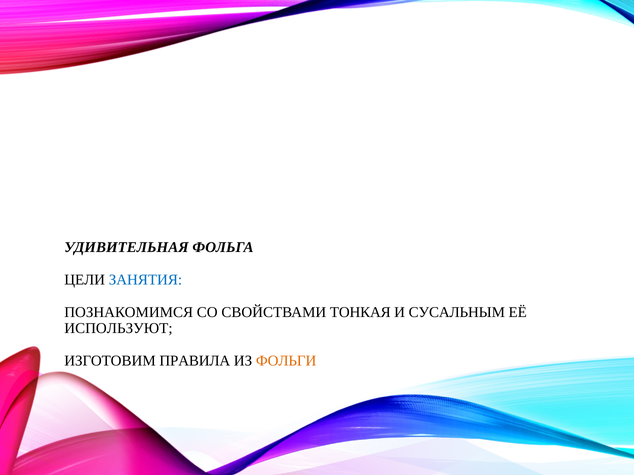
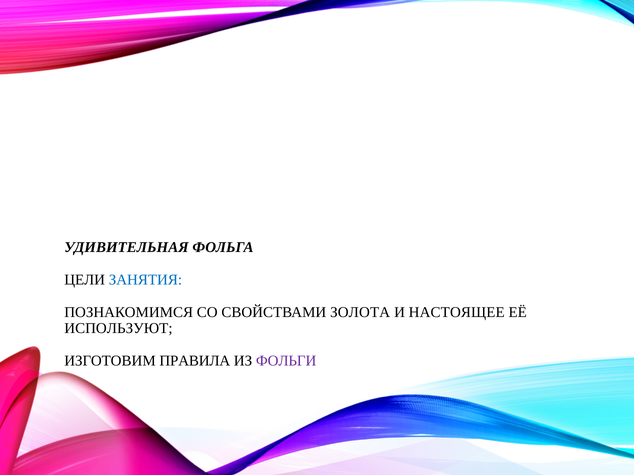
ТОНКАЯ: ТОНКАЯ -> ЗОЛОТА
СУСАЛЬНЫМ: СУСАЛЬНЫМ -> НАСТОЯЩЕЕ
ФОЛЬГИ colour: orange -> purple
